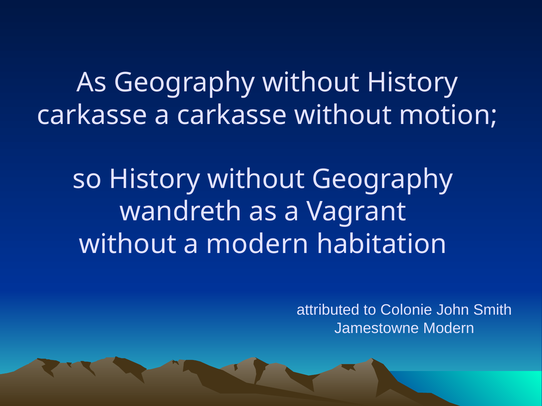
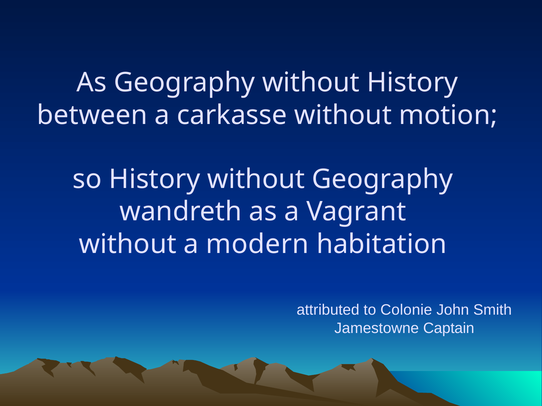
carkasse at (92, 115): carkasse -> between
Jamestowne Modern: Modern -> Captain
